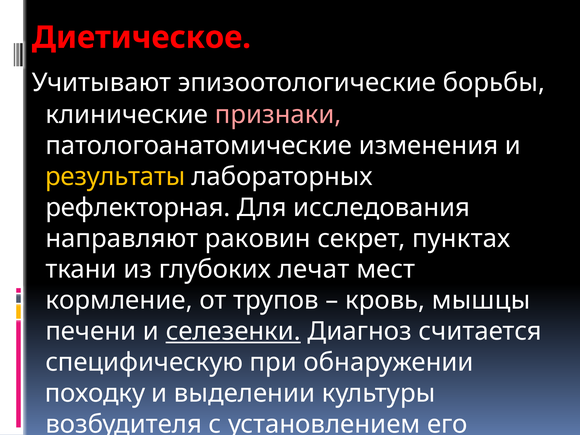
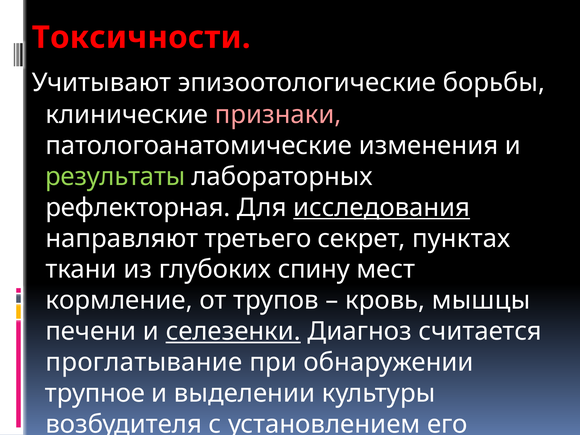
Диетическое at (141, 37): Диетическое -> Токсичности
результаты colour: yellow -> light green
исследования underline: none -> present
раковин: раковин -> третьего
лечат: лечат -> спину
специфическую: специфическую -> проглатывание
походку: походку -> трупное
